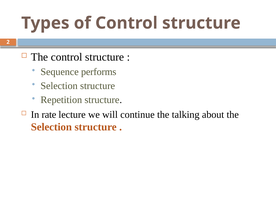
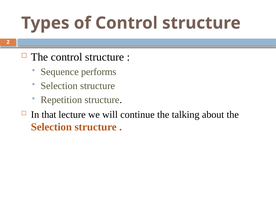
rate: rate -> that
